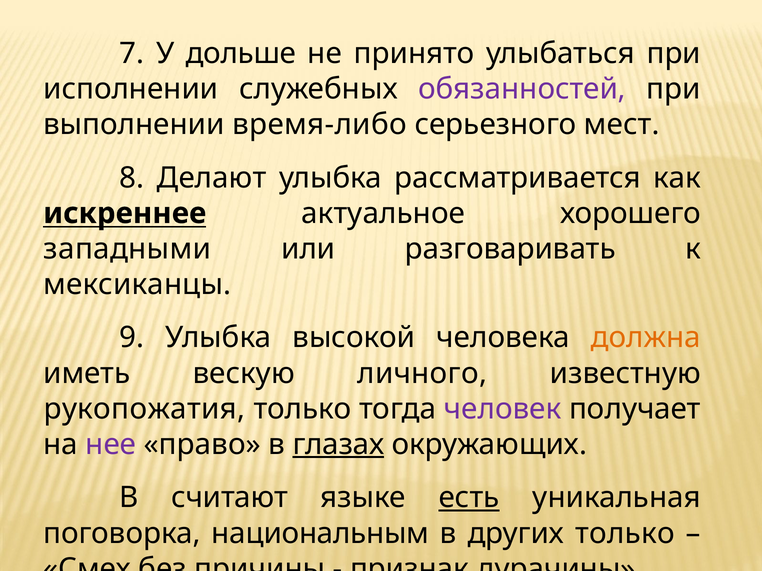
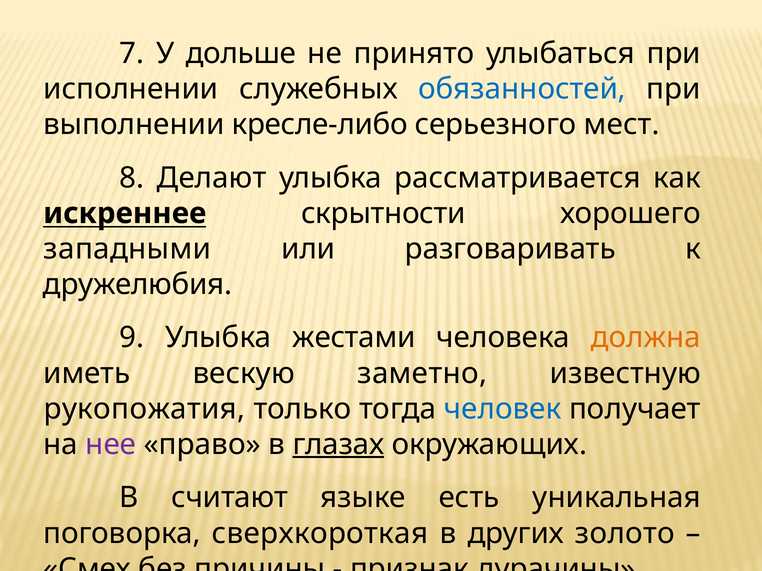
обязанностей colour: purple -> blue
время-либо: время-либо -> кресле-либо
актуальное: актуальное -> скрытности
мексиканцы: мексиканцы -> дружелюбия
высокой: высокой -> жестами
личного: личного -> заметно
человек colour: purple -> blue
есть underline: present -> none
национальным: национальным -> сверхкороткая
других только: только -> золото
